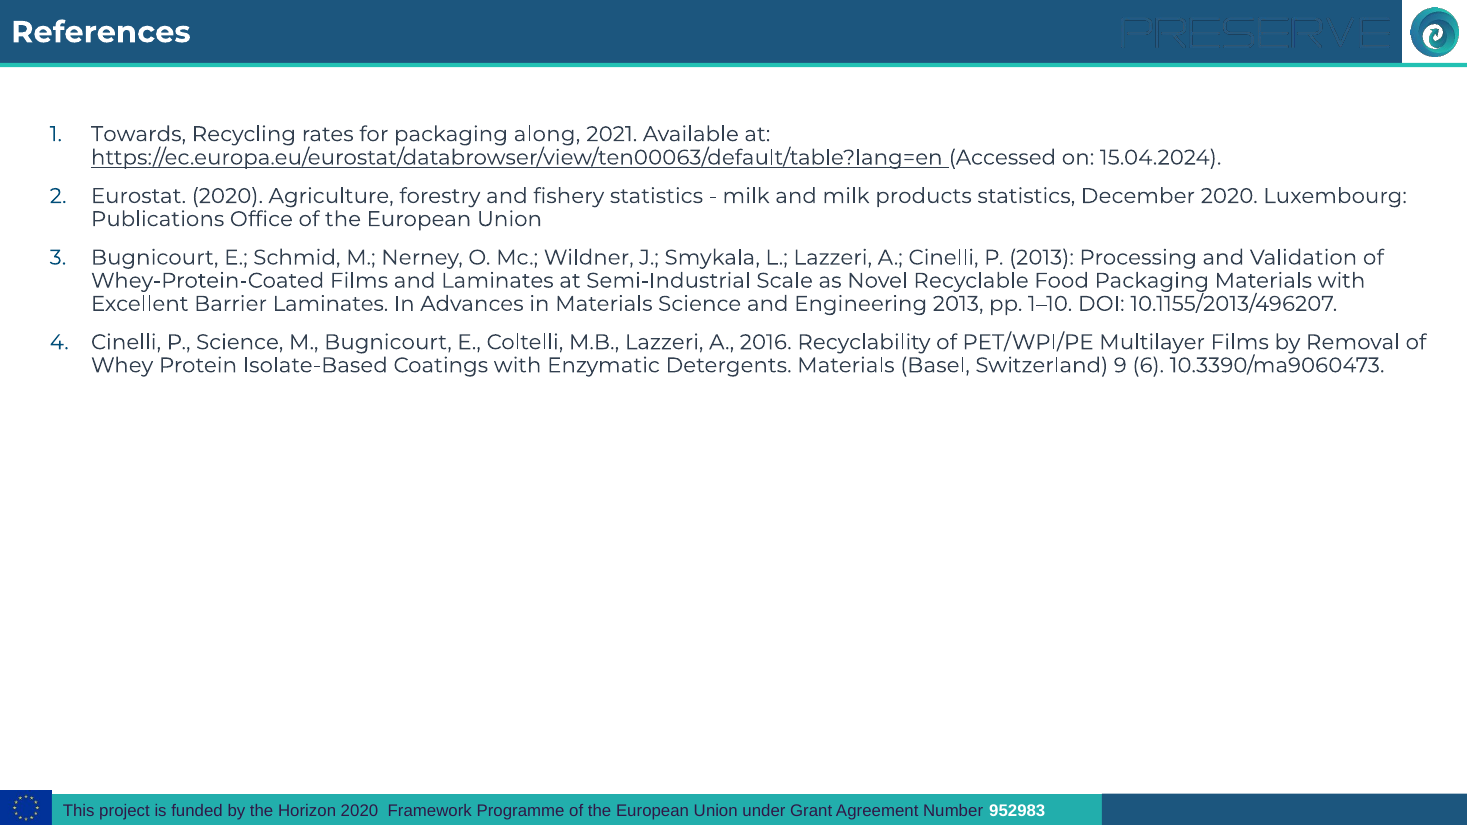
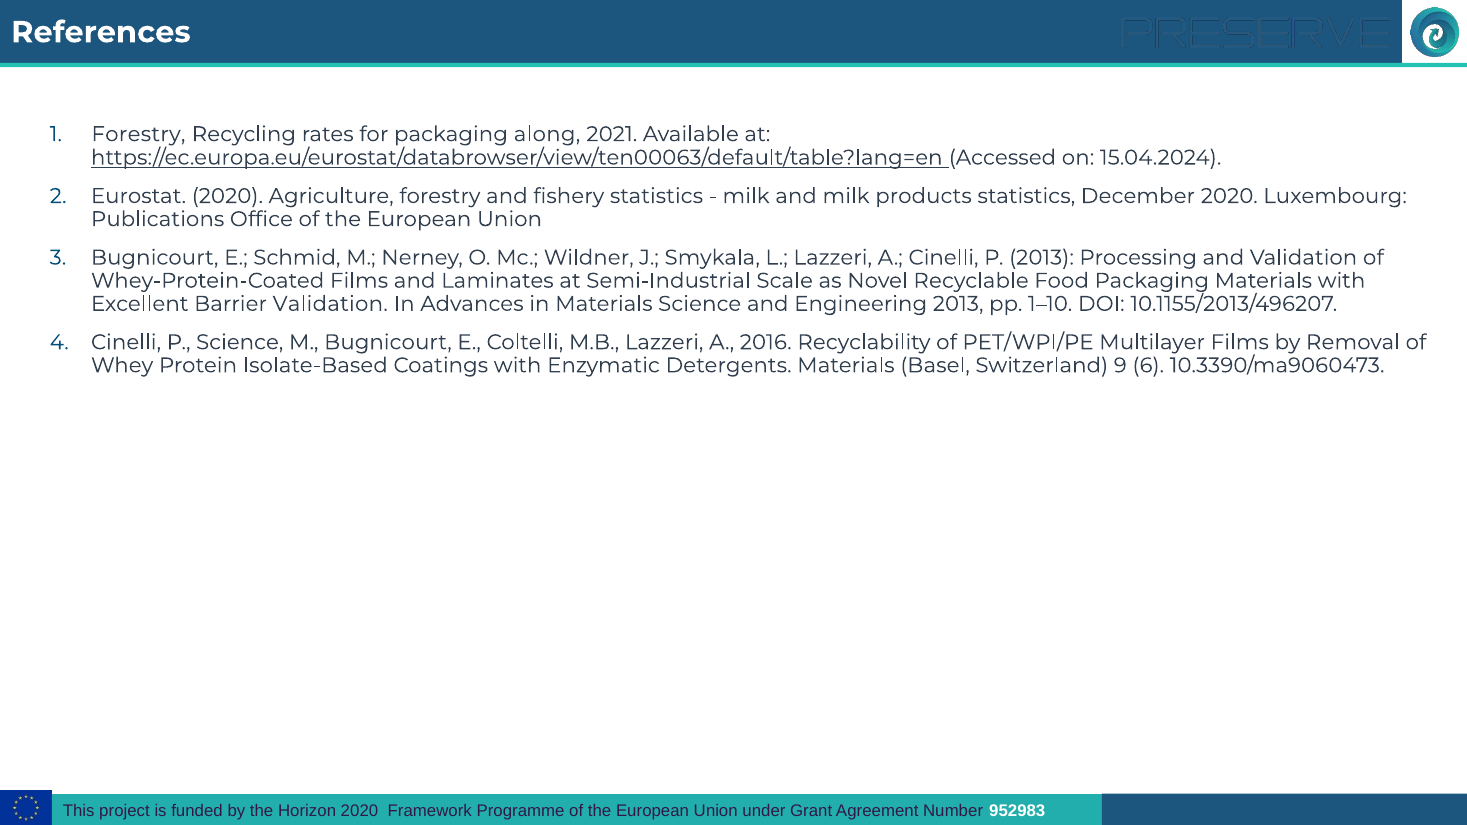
Towards at (139, 134): Towards -> Forestry
Barrier Laminates: Laminates -> Validation
